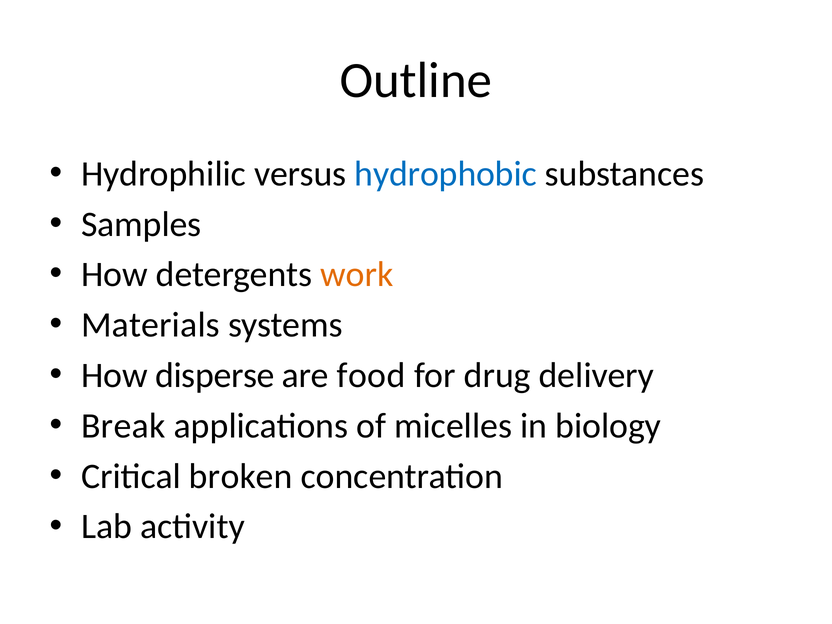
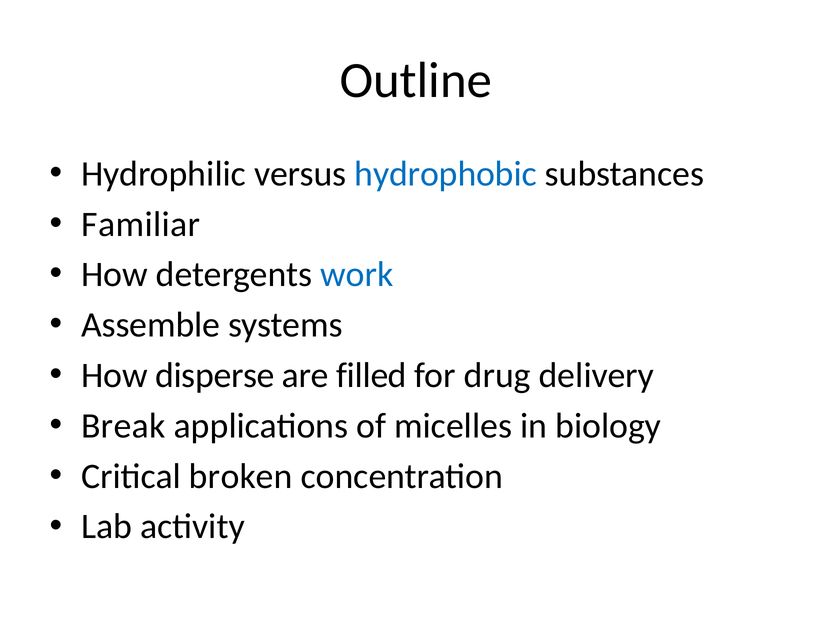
Samples: Samples -> Familiar
work colour: orange -> blue
Materials: Materials -> Assemble
food: food -> filled
